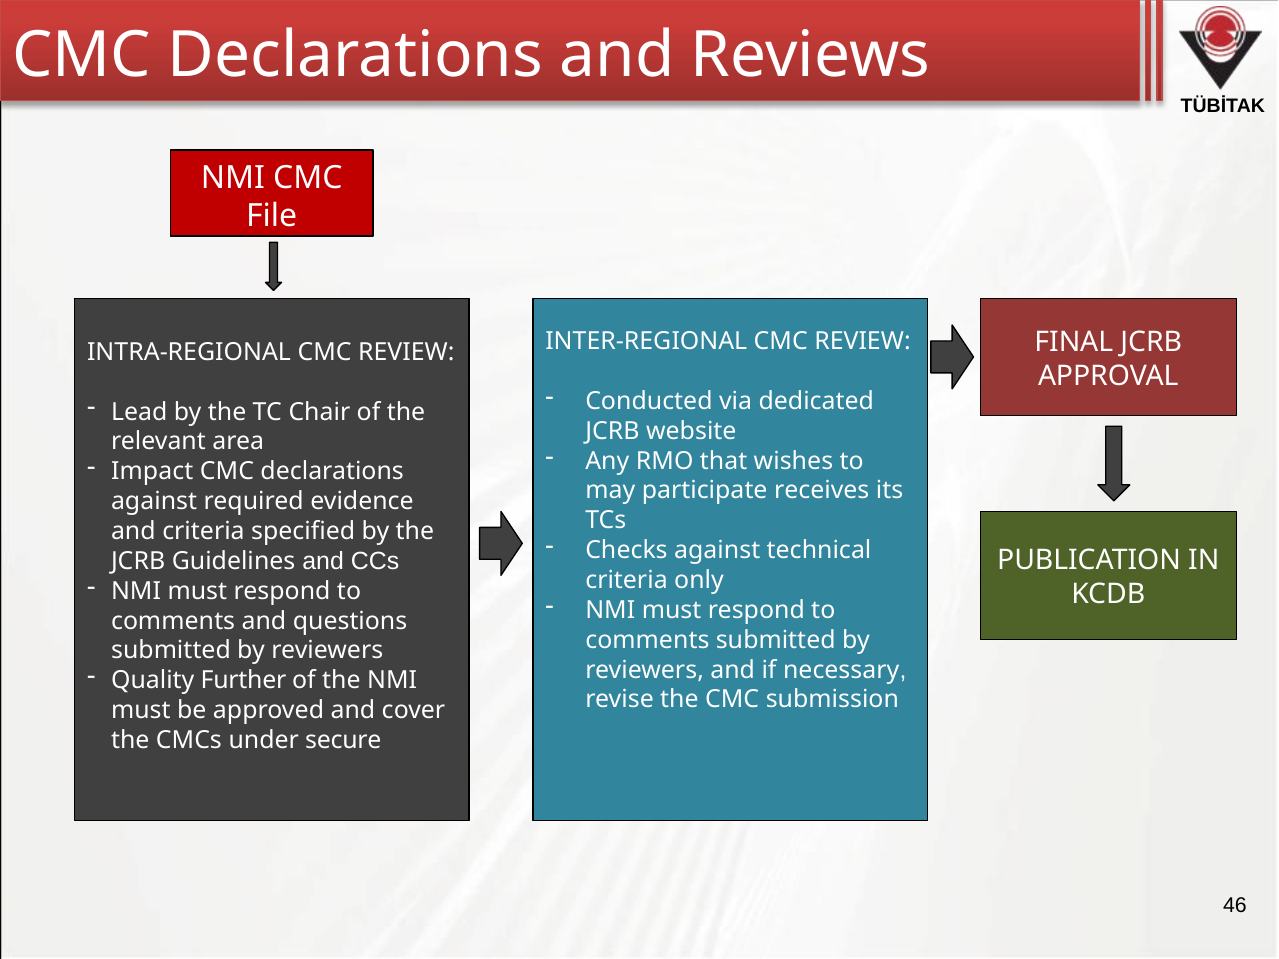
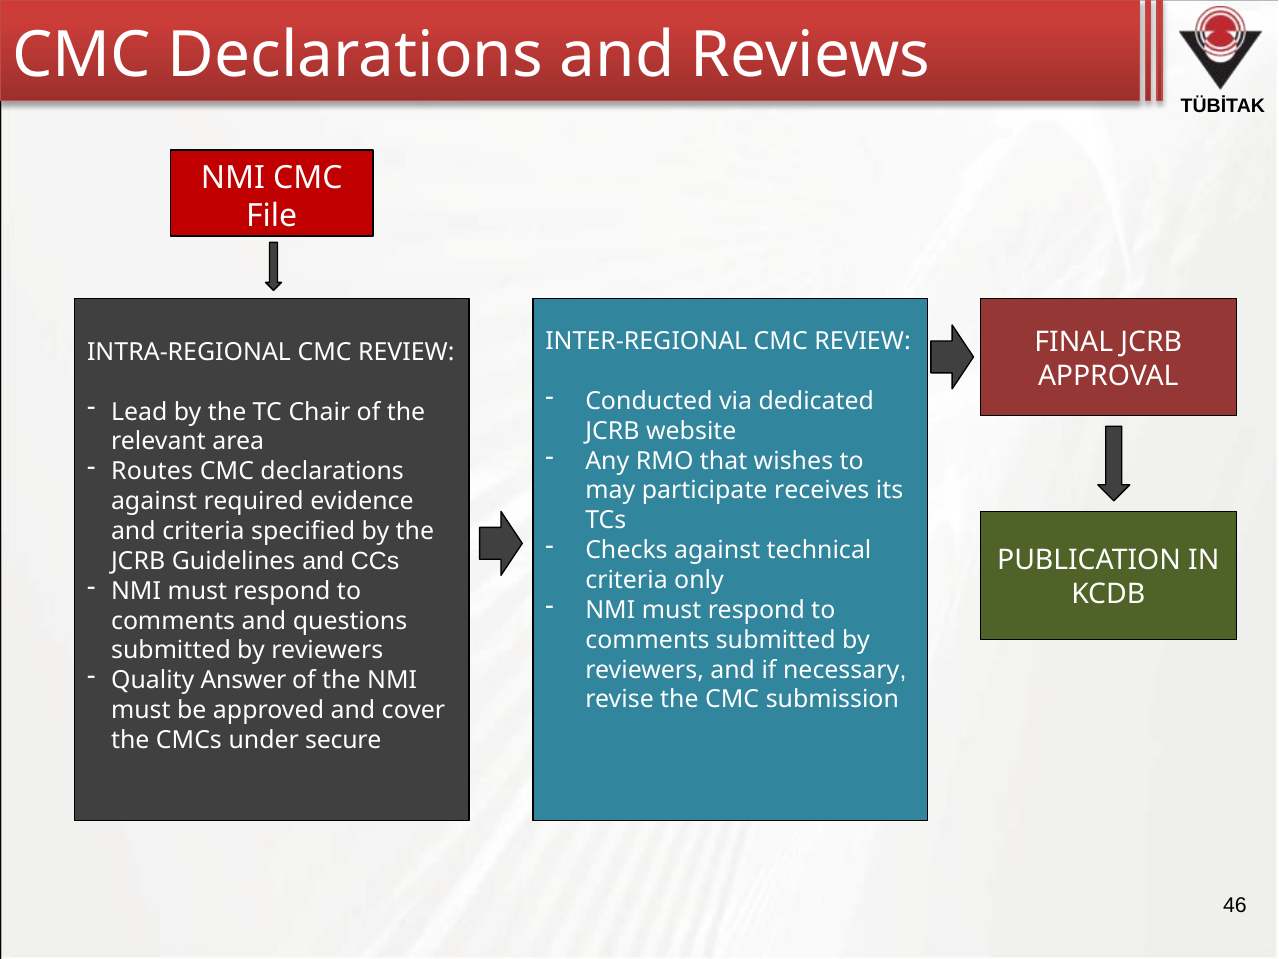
Impact: Impact -> Routes
Further: Further -> Answer
